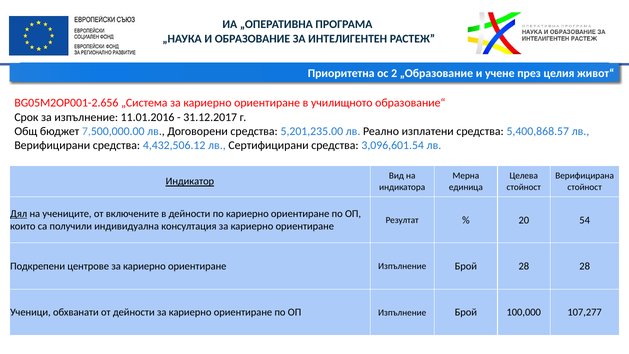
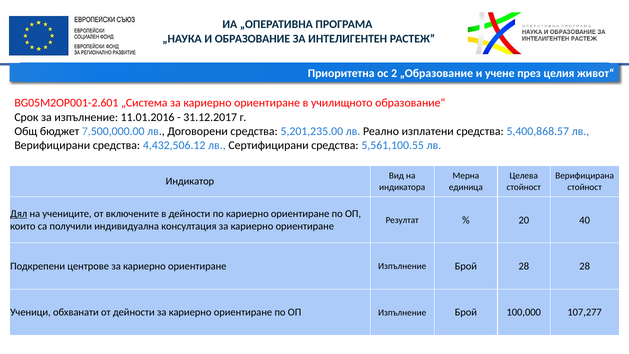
BG05M2OP001-2.656: BG05M2OP001-2.656 -> BG05M2OP001-2.601
3,096,601.54: 3,096,601.54 -> 5,561,100.55
Индикатор underline: present -> none
54: 54 -> 40
